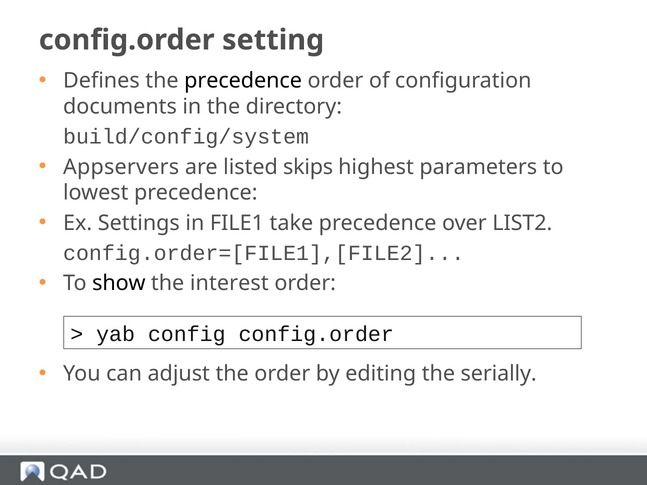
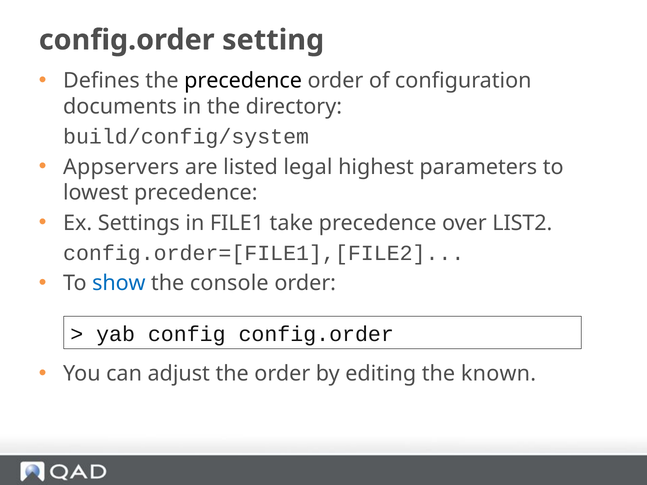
skips: skips -> legal
show colour: black -> blue
interest: interest -> console
serially: serially -> known
